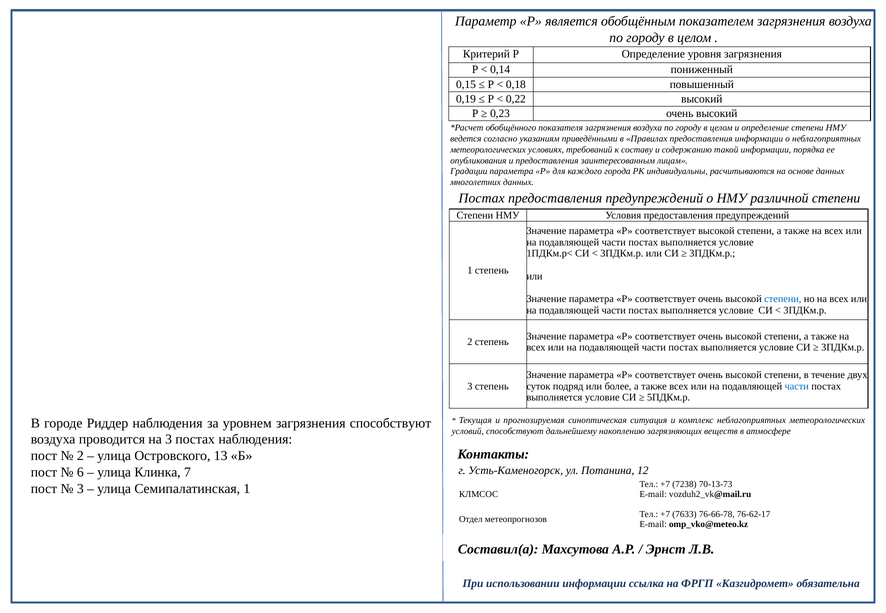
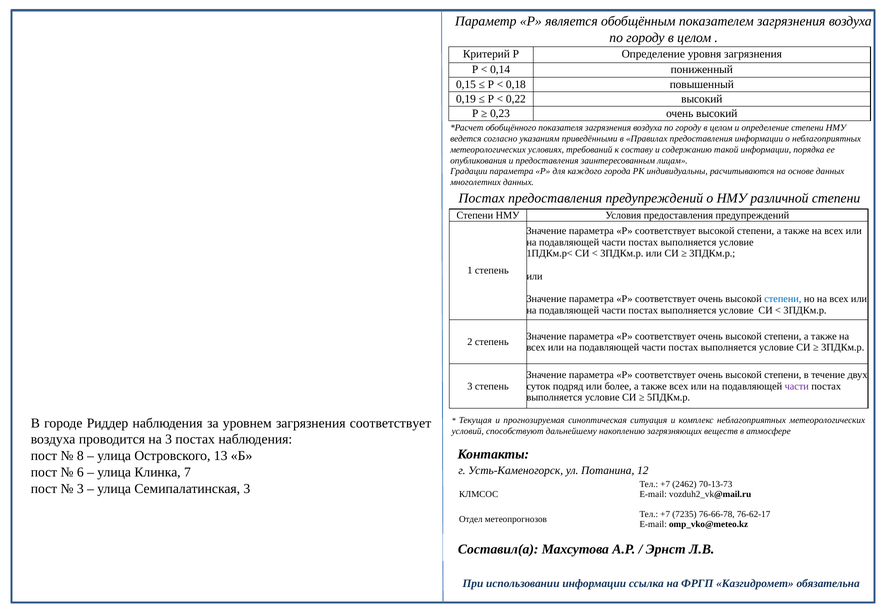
части at (797, 386) colour: blue -> purple
загрязнения способствуют: способствуют -> соответствует
2 at (80, 456): 2 -> 8
7238: 7238 -> 2462
Семипалатинская 1: 1 -> 3
7633: 7633 -> 7235
